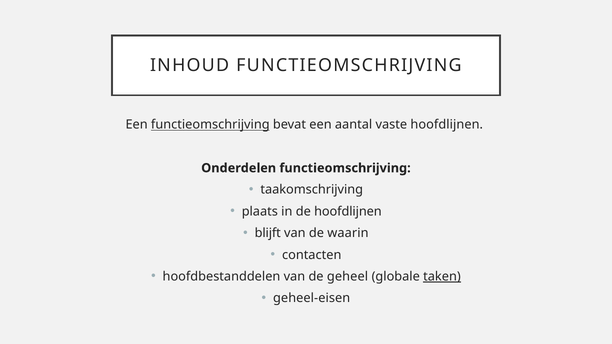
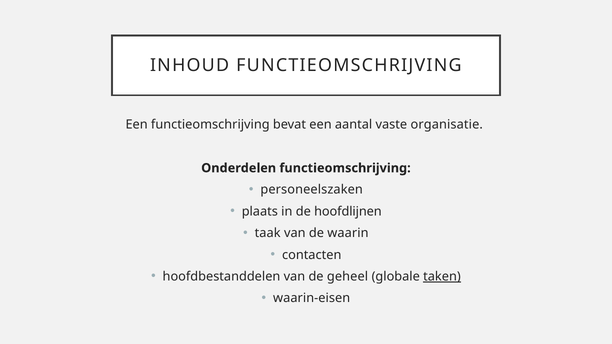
functieomschrijving at (210, 125) underline: present -> none
vaste hoofdlijnen: hoofdlijnen -> organisatie
taakomschrijving: taakomschrijving -> personeelszaken
blijft: blijft -> taak
geheel-eisen: geheel-eisen -> waarin-eisen
